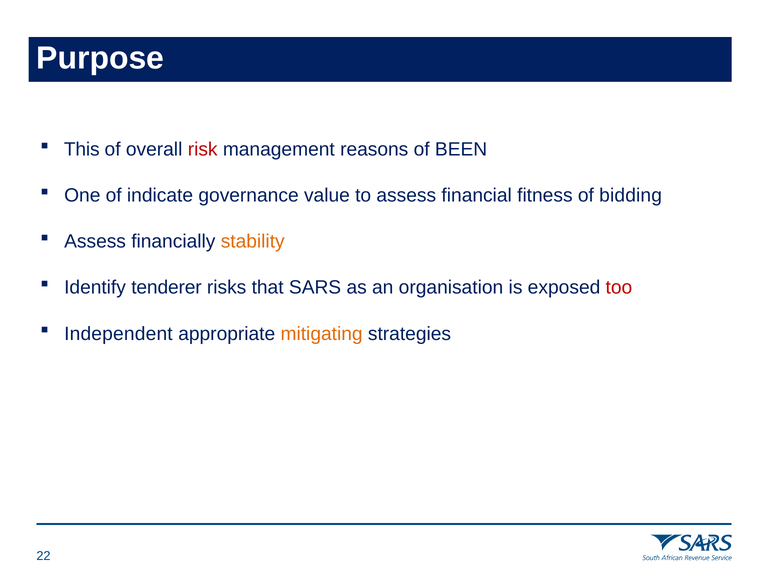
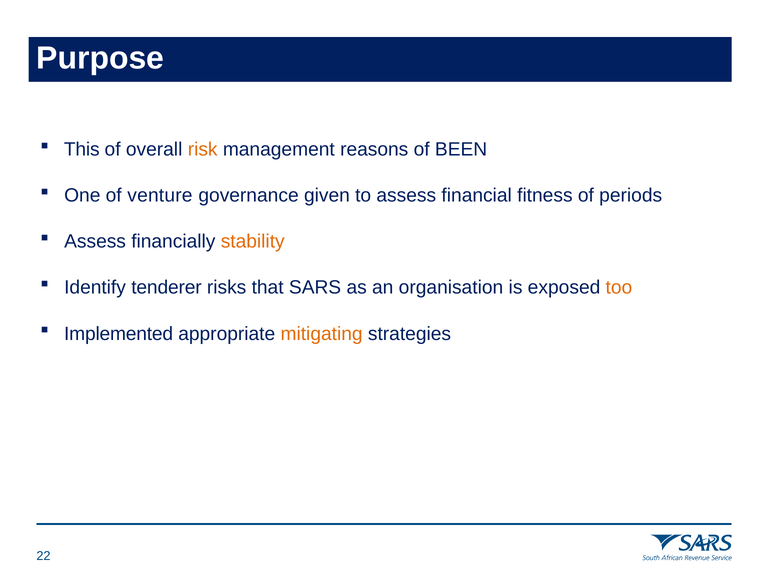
risk colour: red -> orange
indicate: indicate -> venture
value: value -> given
bidding: bidding -> periods
too colour: red -> orange
Independent: Independent -> Implemented
